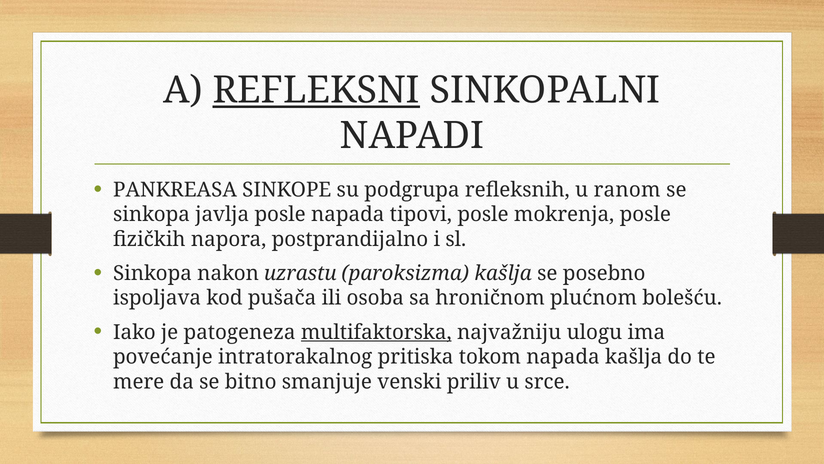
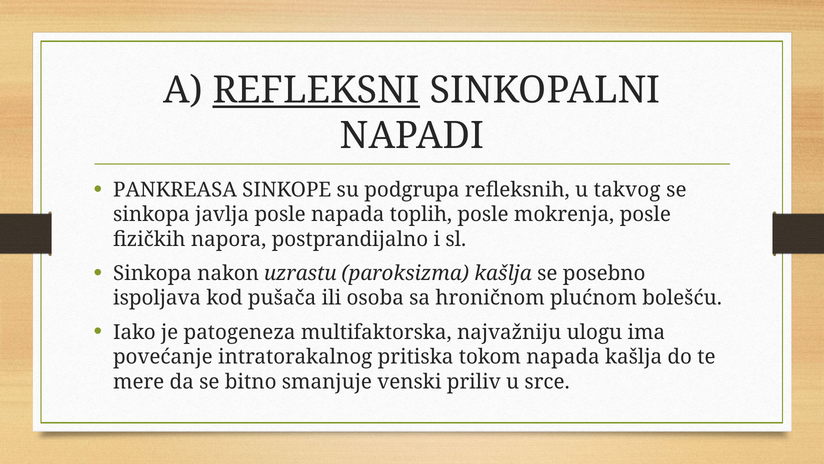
ranom: ranom -> takvog
tipovi: tipovi -> toplih
multifaktorska underline: present -> none
